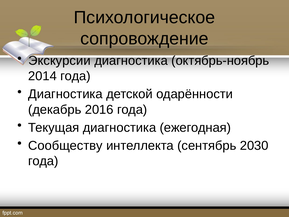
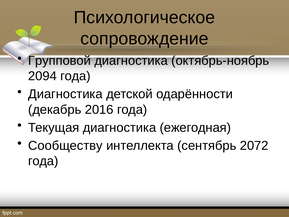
Экскурсии: Экскурсии -> Групповой
2014: 2014 -> 2094
2030: 2030 -> 2072
